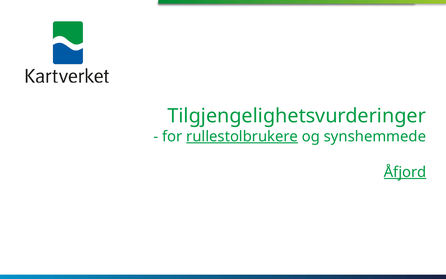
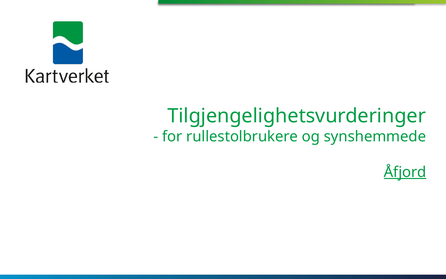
rullestolbrukere underline: present -> none
